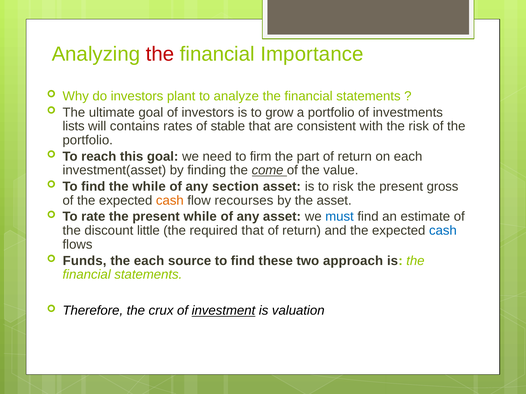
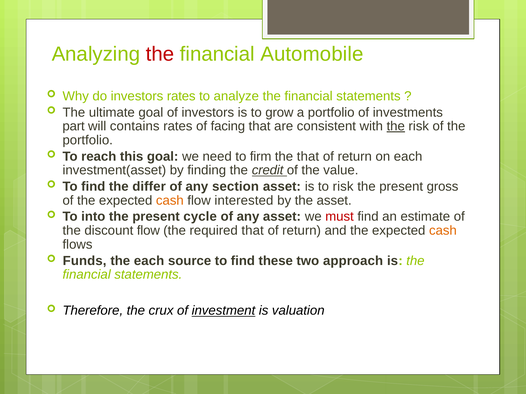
Importance: Importance -> Automobile
investors plant: plant -> rates
lists: lists -> part
stable: stable -> facing
the at (396, 126) underline: none -> present
the part: part -> that
come: come -> credit
the while: while -> differ
recourses: recourses -> interested
rate: rate -> into
present while: while -> cycle
must colour: blue -> red
discount little: little -> flow
cash at (443, 231) colour: blue -> orange
